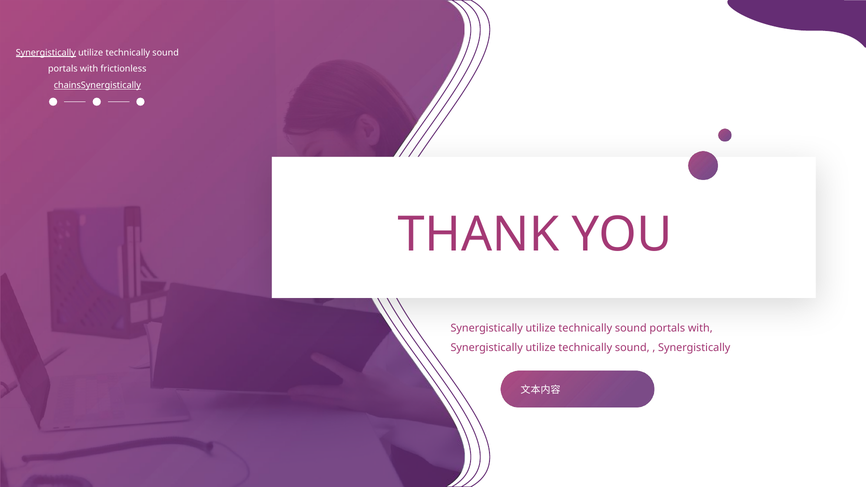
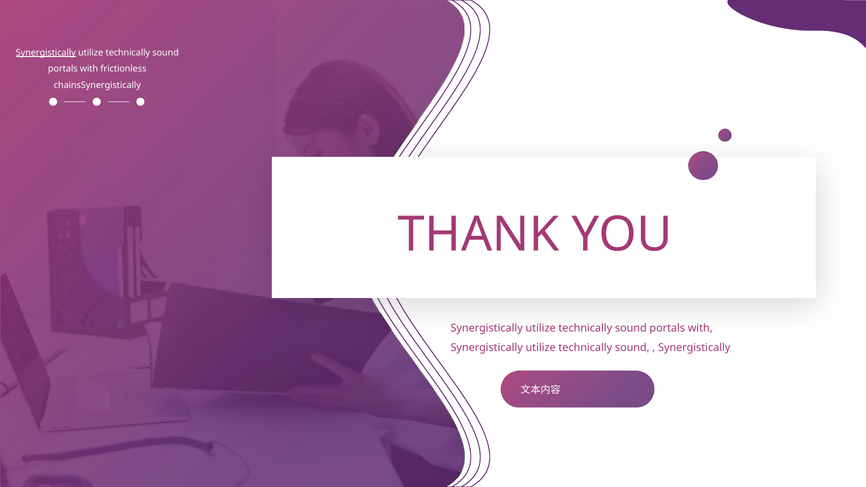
chainsSynergistically underline: present -> none
